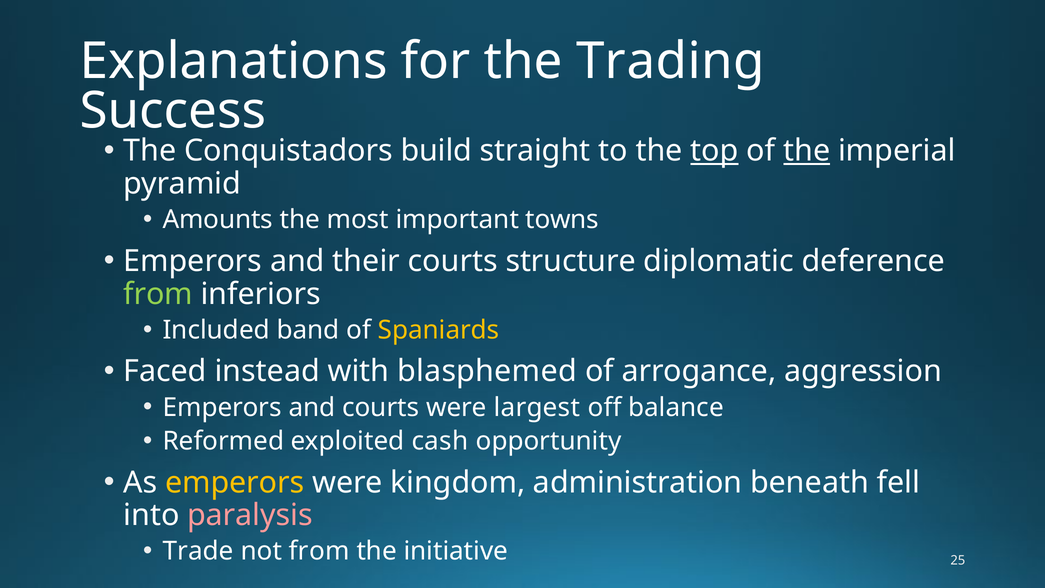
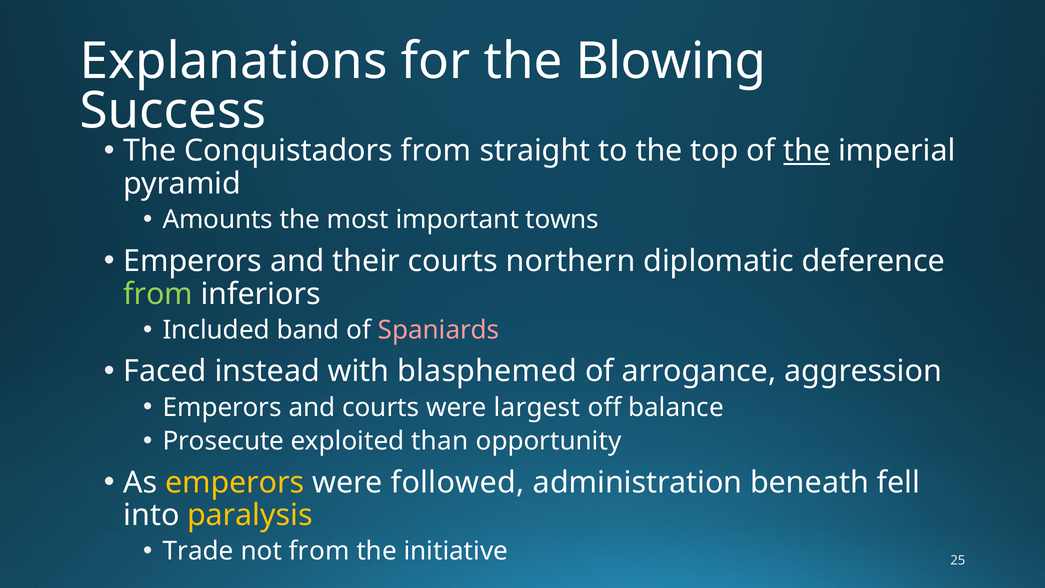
Trading: Trading -> Blowing
Conquistadors build: build -> from
top underline: present -> none
structure: structure -> northern
Spaniards colour: yellow -> pink
Reformed: Reformed -> Prosecute
cash: cash -> than
kingdom: kingdom -> followed
paralysis colour: pink -> yellow
